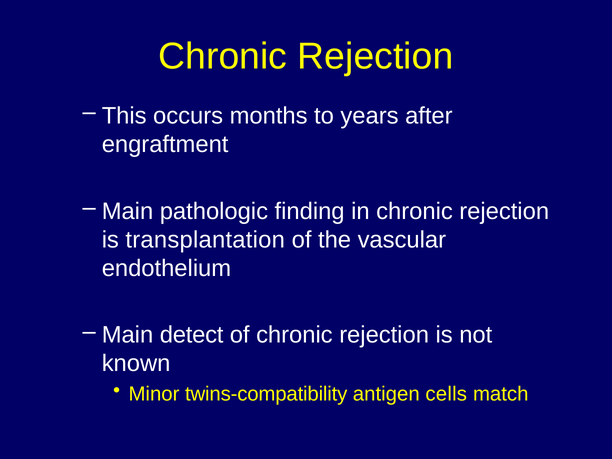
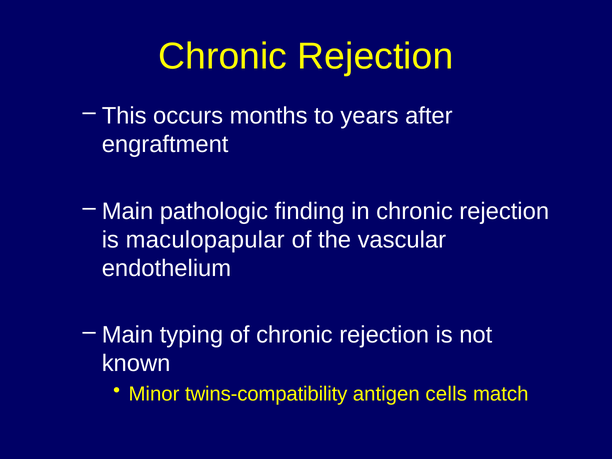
transplantation: transplantation -> maculopapular
detect: detect -> typing
